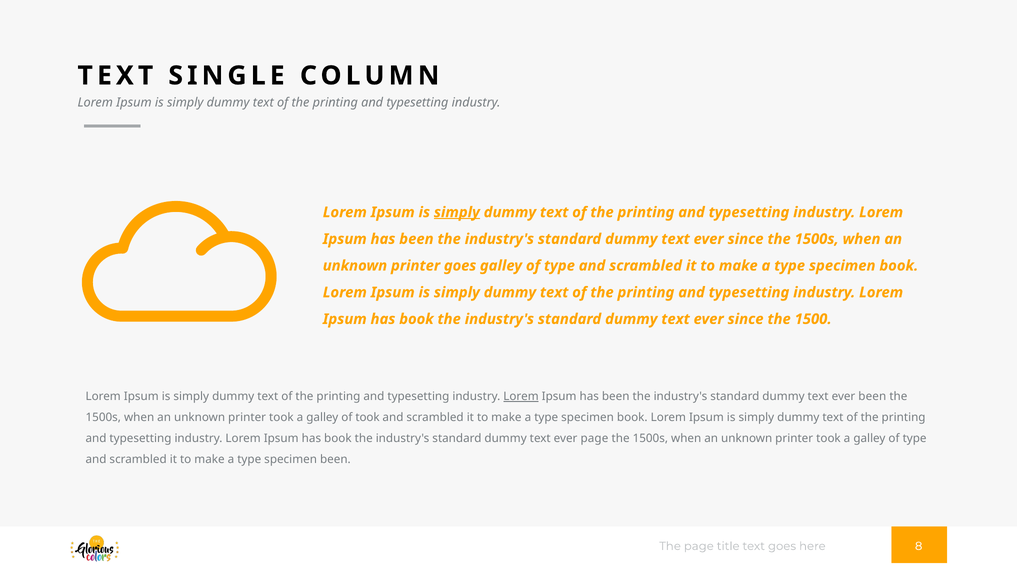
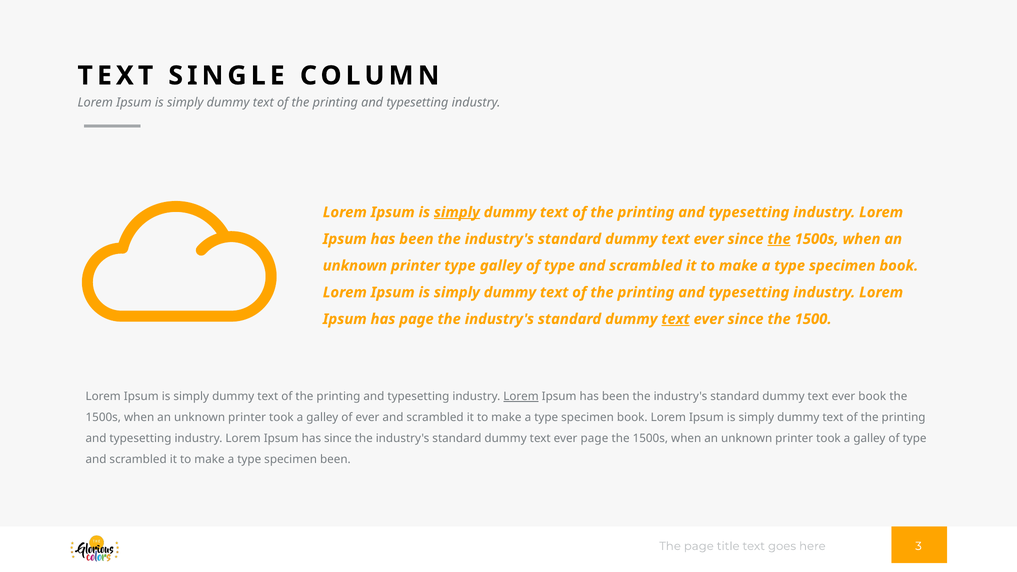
the at (779, 239) underline: none -> present
printer goes: goes -> type
book at (416, 319): book -> page
text at (676, 319) underline: none -> present
ever been: been -> book
of took: took -> ever
book at (338, 439): book -> since
8: 8 -> 3
